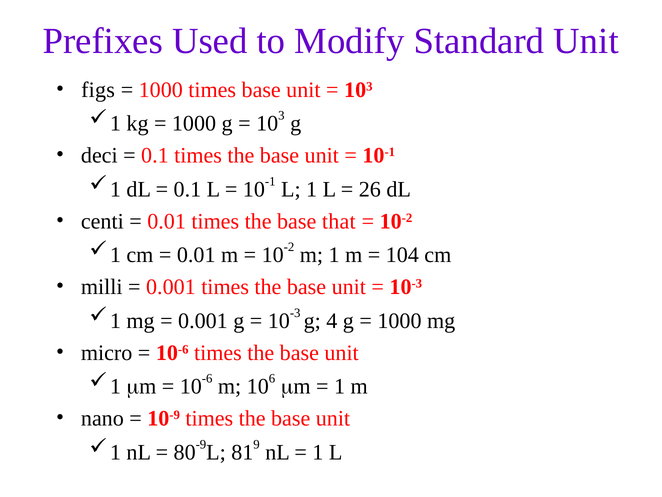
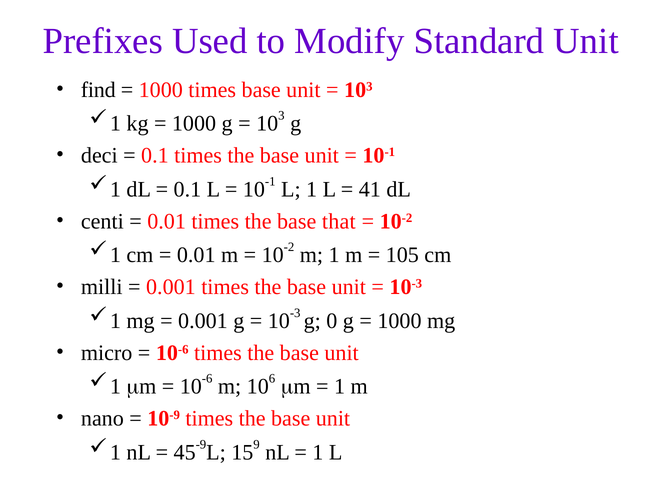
figs: figs -> find
26: 26 -> 41
104: 104 -> 105
4: 4 -> 0
80: 80 -> 45
81: 81 -> 15
